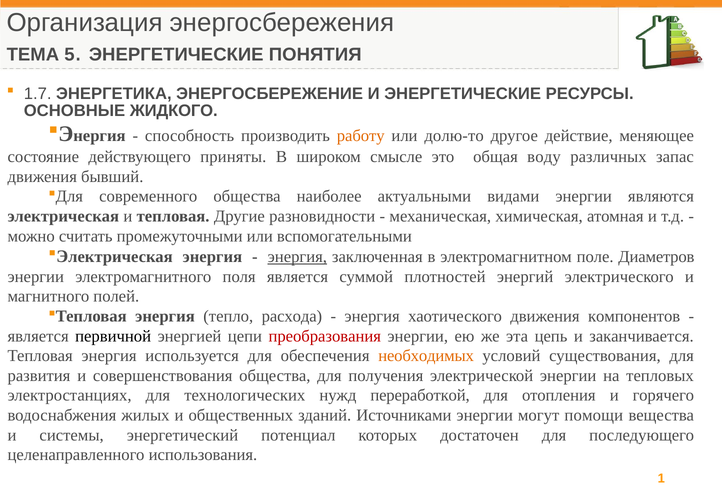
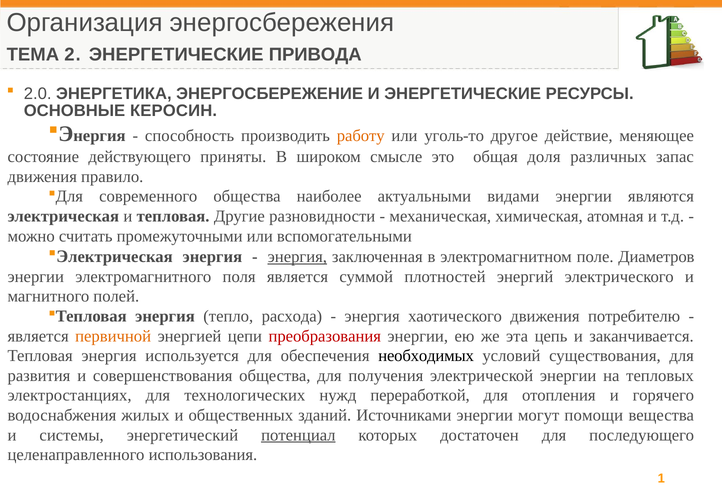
5: 5 -> 2
ПОНЯТИЯ: ПОНЯТИЯ -> ПРИВОДА
1.7: 1.7 -> 2.0
ЖИДКОГО: ЖИДКОГО -> КЕРОСИН
долю-то: долю-то -> уголь-то
воду: воду -> доля
бывший: бывший -> правило
компонентов: компонентов -> потребителю
первичной colour: black -> orange
необходимых colour: orange -> black
потенциал underline: none -> present
